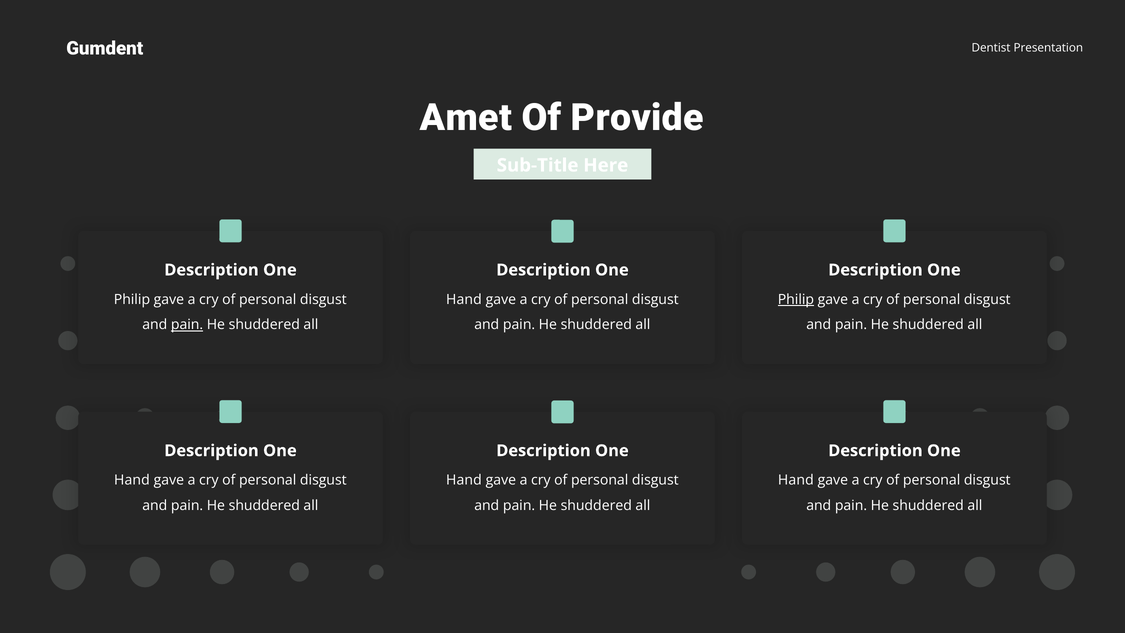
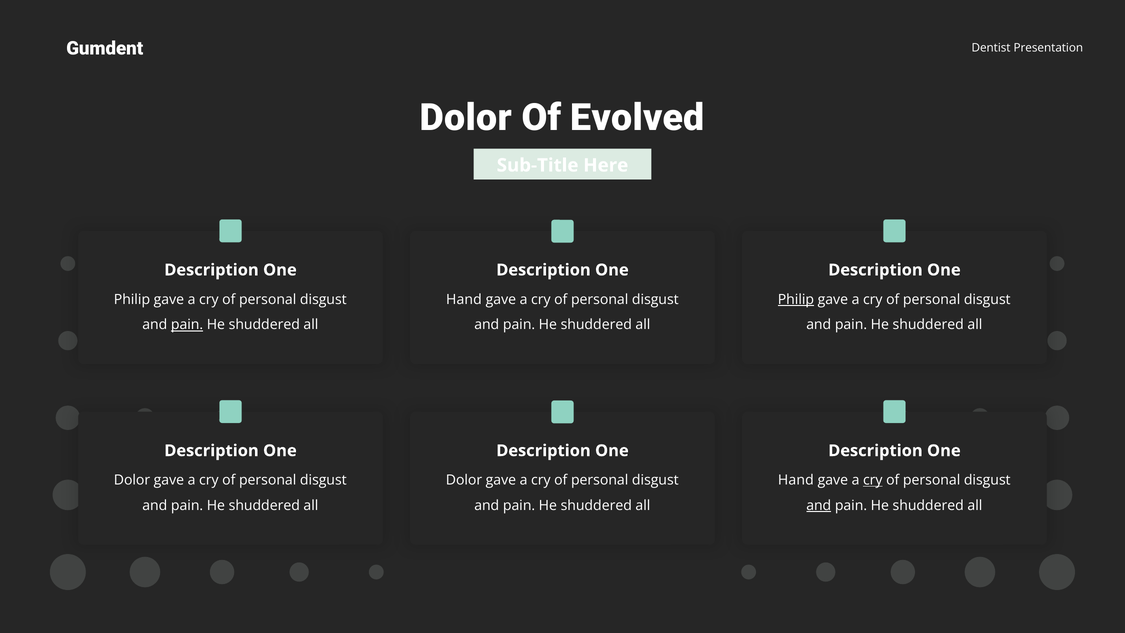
Amet at (466, 118): Amet -> Dolor
Provide: Provide -> Evolved
Hand at (132, 480): Hand -> Dolor
Hand at (464, 480): Hand -> Dolor
cry at (873, 480) underline: none -> present
and at (819, 505) underline: none -> present
